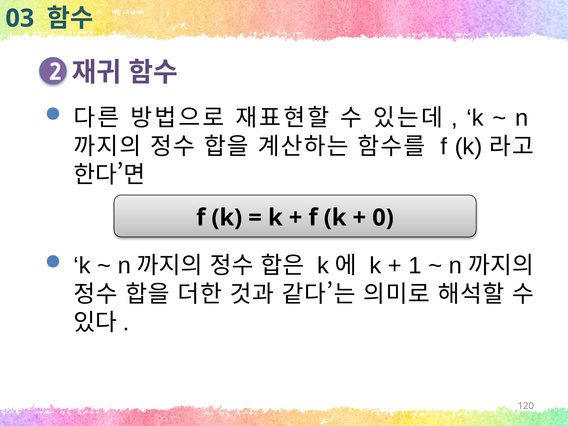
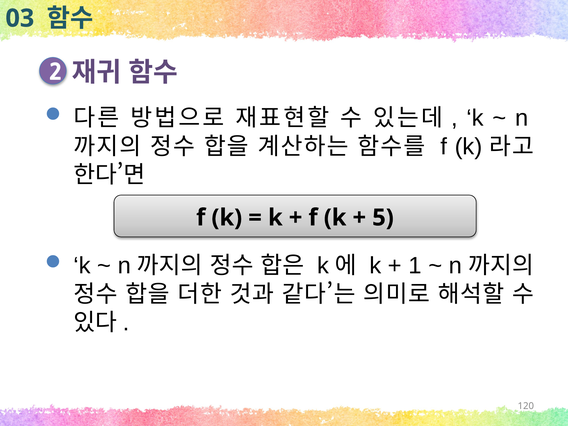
0: 0 -> 5
